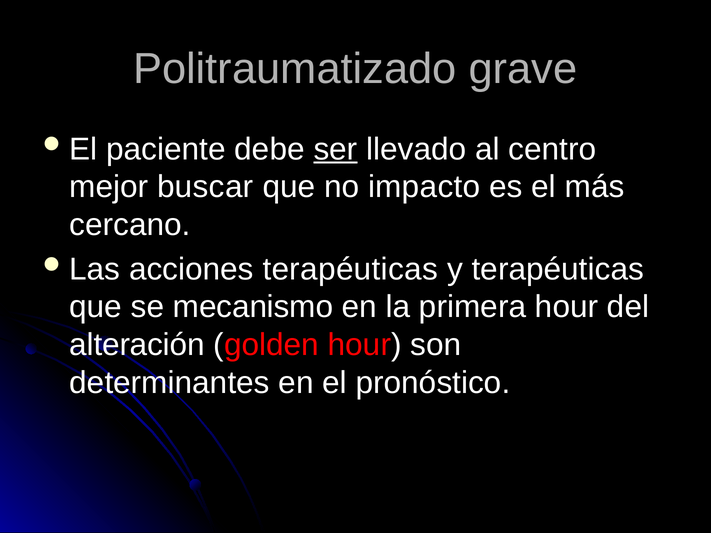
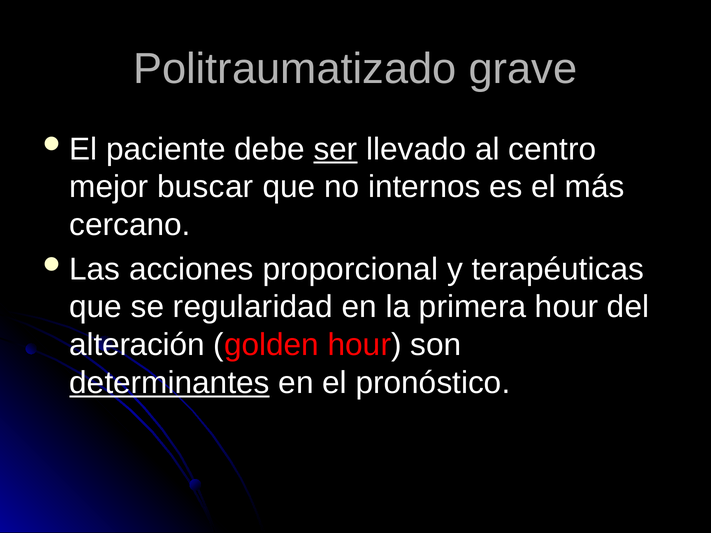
impacto: impacto -> internos
acciones terapéuticas: terapéuticas -> proporcional
mecanismo: mecanismo -> regularidad
determinantes underline: none -> present
